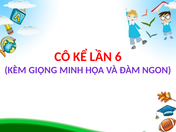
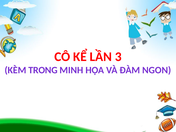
6: 6 -> 3
GIỌNG: GIỌNG -> TRONG
